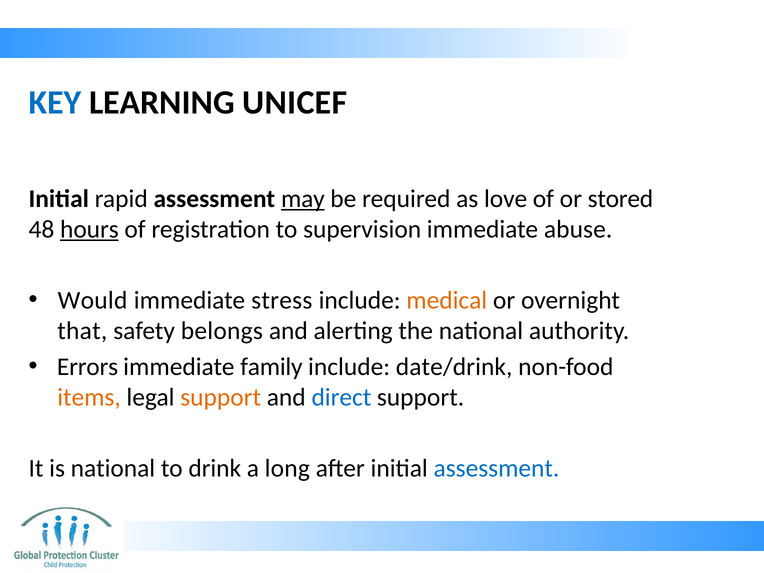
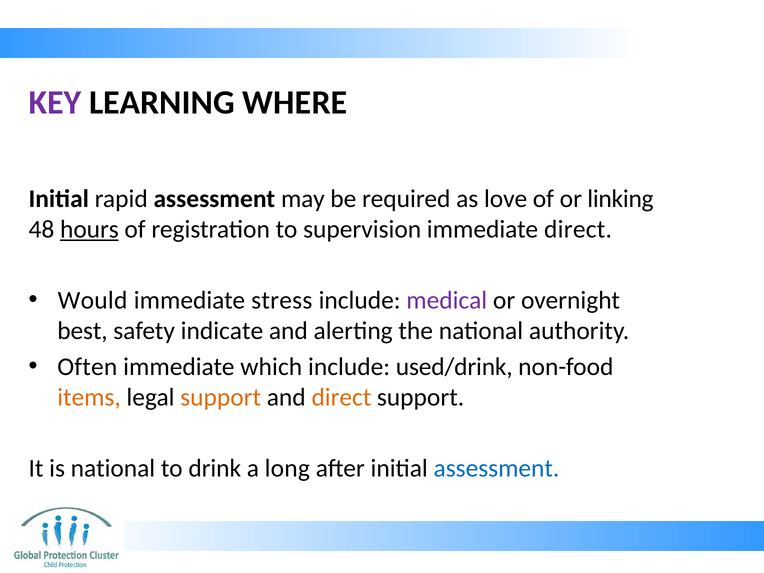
KEY colour: blue -> purple
UNICEF: UNICEF -> WHERE
may underline: present -> none
stored: stored -> linking
immediate abuse: abuse -> direct
medical colour: orange -> purple
that: that -> best
belongs: belongs -> indicate
Errors: Errors -> Often
family: family -> which
date/drink: date/drink -> used/drink
direct at (341, 397) colour: blue -> orange
